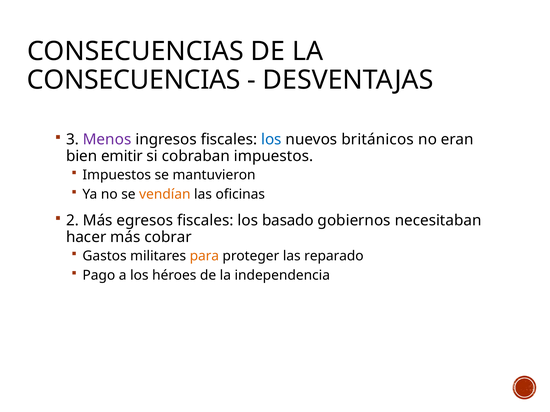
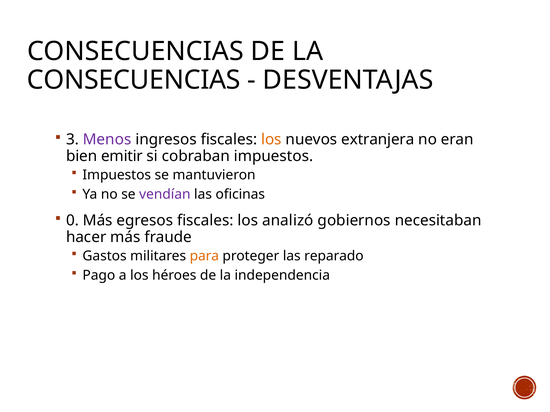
los at (271, 140) colour: blue -> orange
británicos: británicos -> extranjera
vendían colour: orange -> purple
2: 2 -> 0
basado: basado -> analizó
cobrar: cobrar -> fraude
